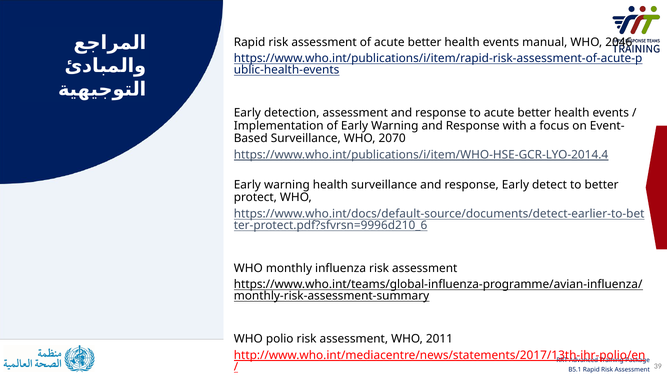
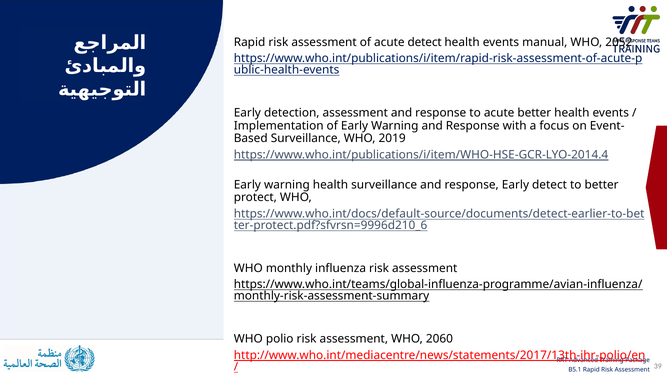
of acute better: better -> detect
2046: 2046 -> 2052
2070: 2070 -> 2019
2011: 2011 -> 2060
